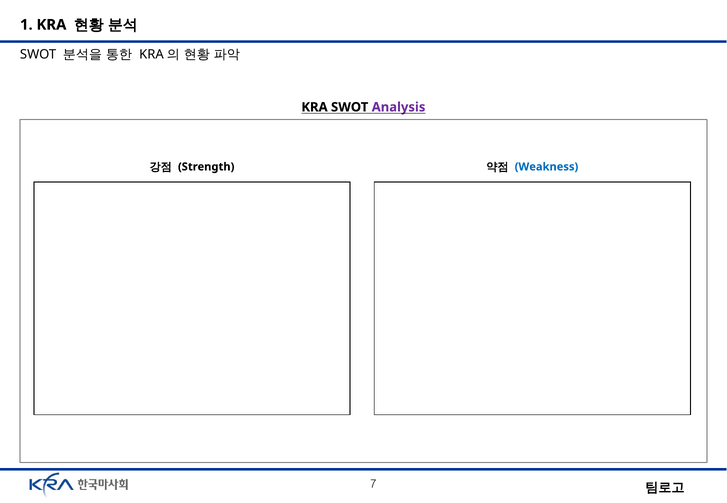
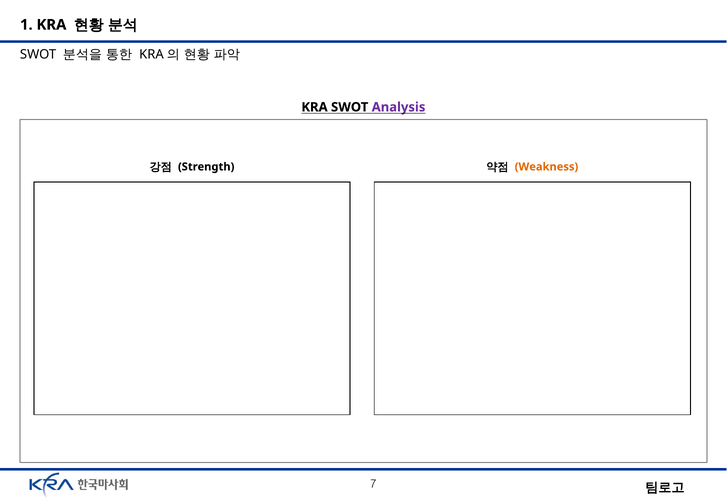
Weakness colour: blue -> orange
